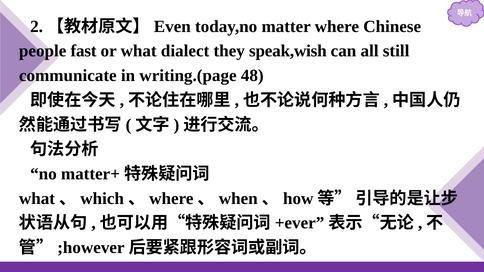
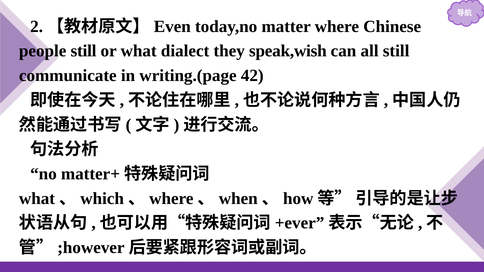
people fast: fast -> still
48: 48 -> 42
